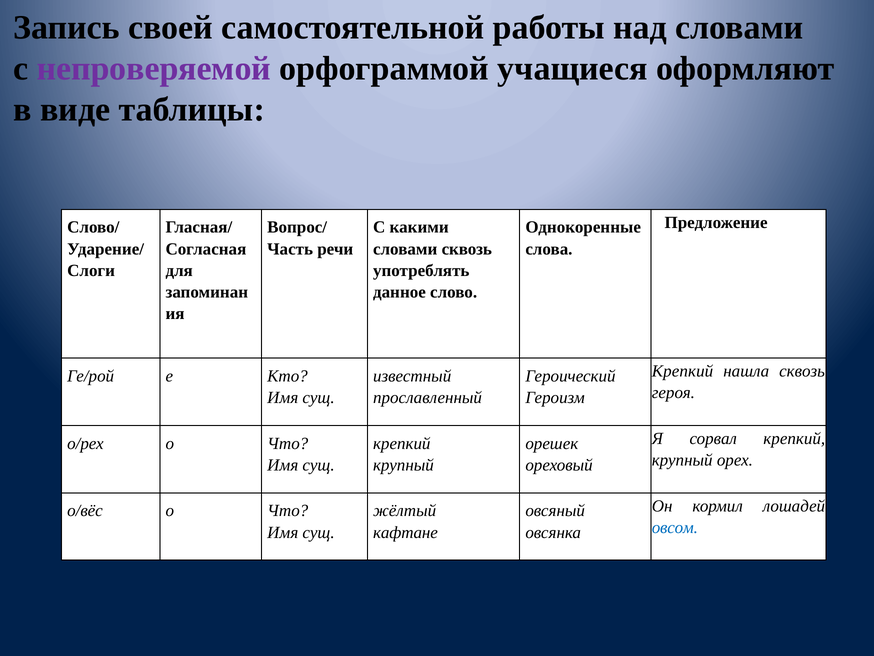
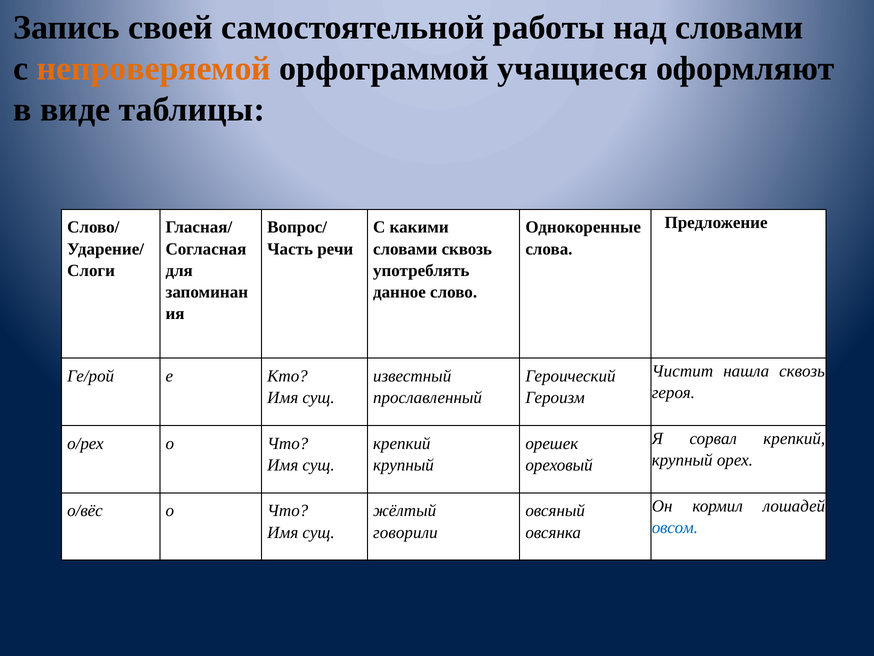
непроверяемой colour: purple -> orange
Крепкий at (683, 371): Крепкий -> Чистит
кафтане: кафтане -> говорили
